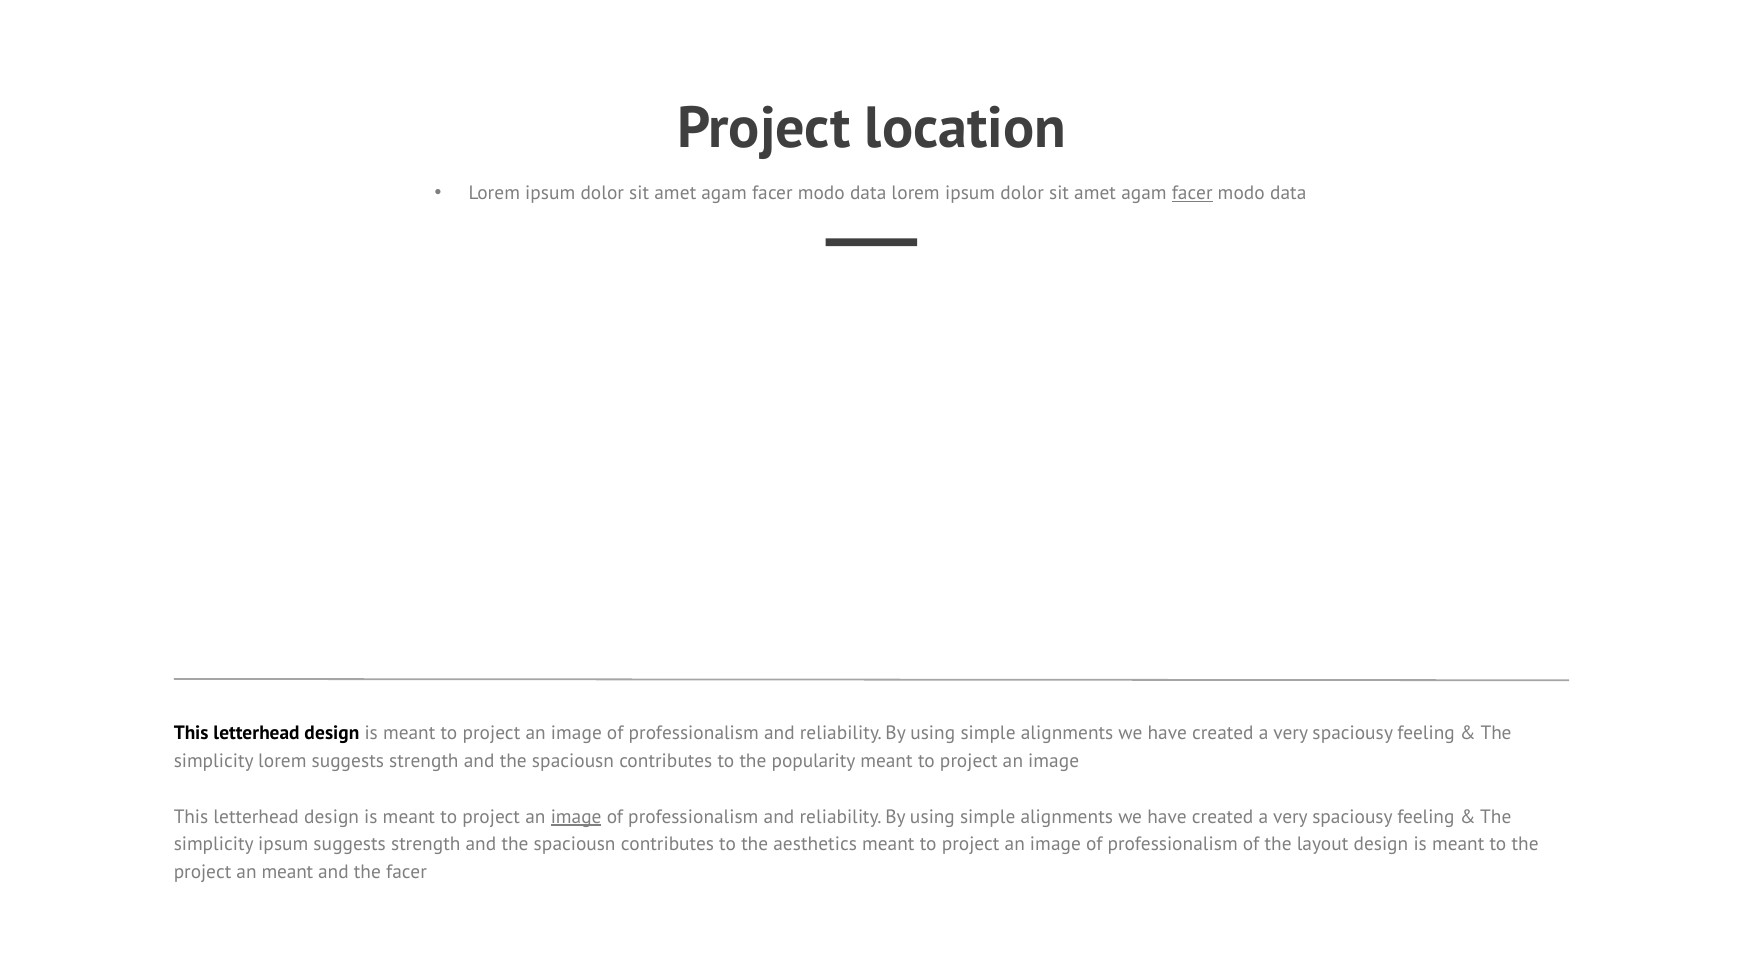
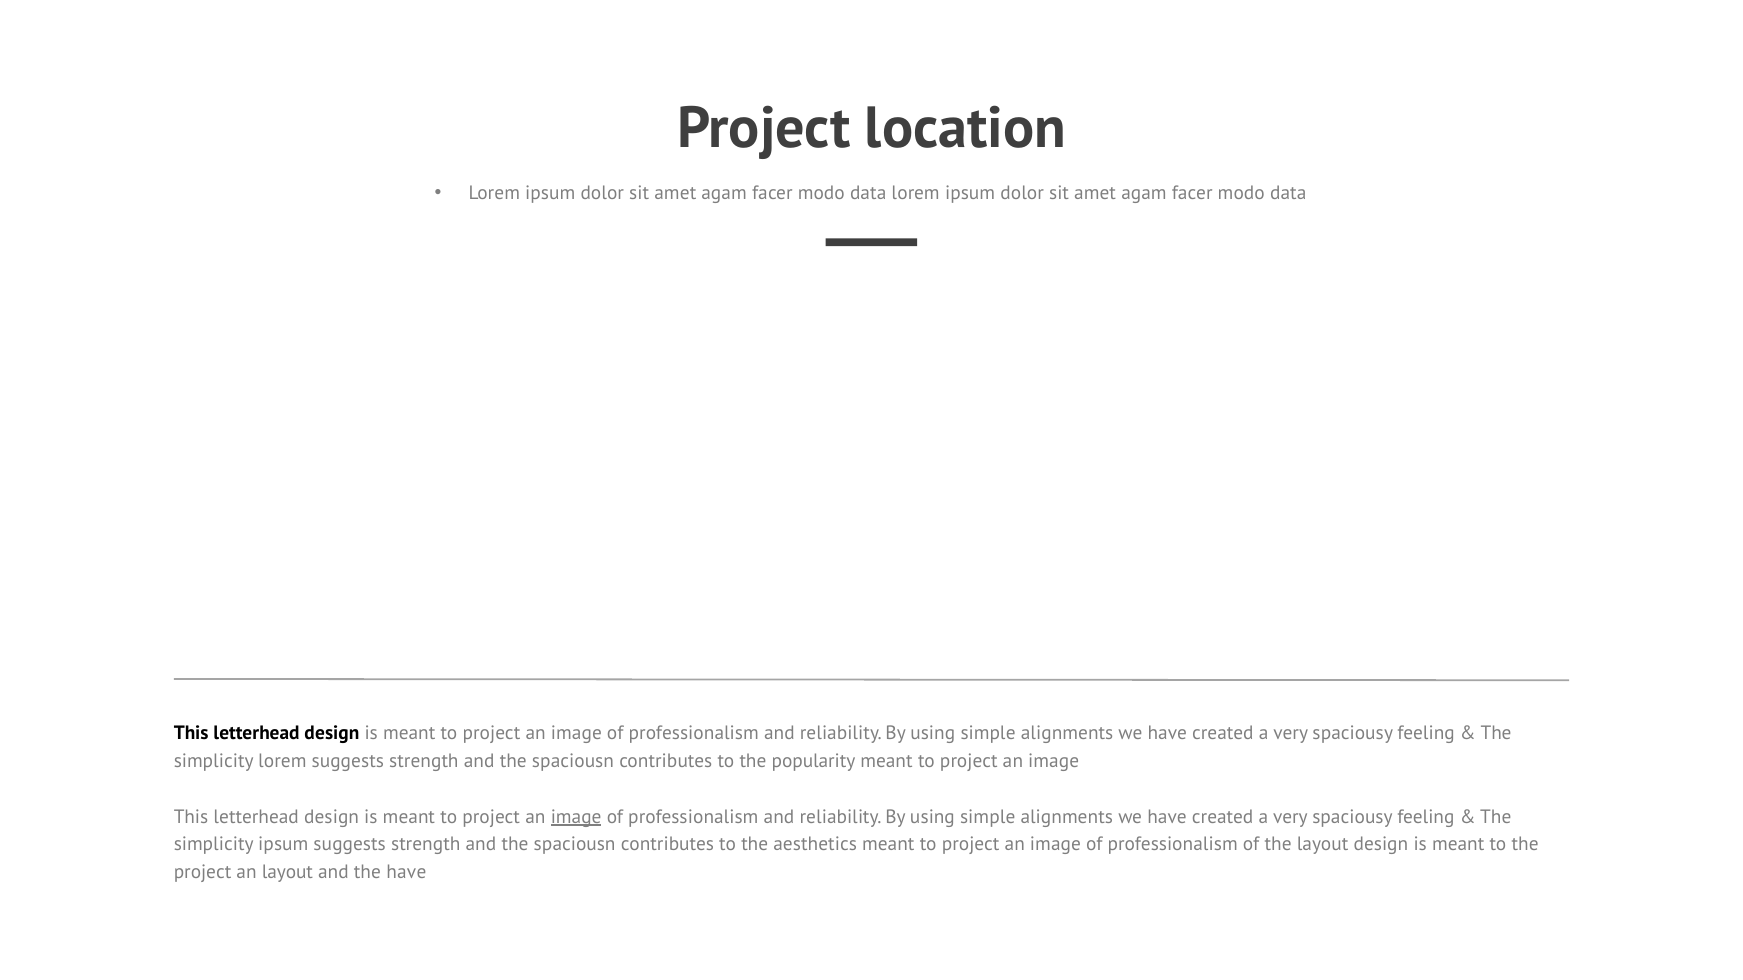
facer at (1192, 193) underline: present -> none
an meant: meant -> layout
the facer: facer -> have
